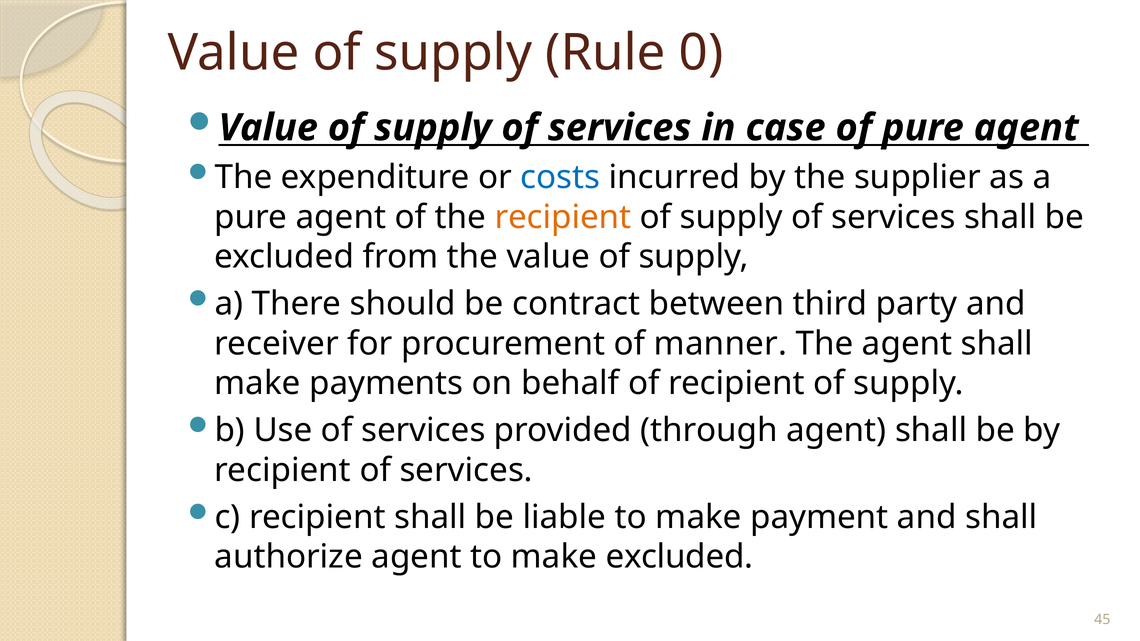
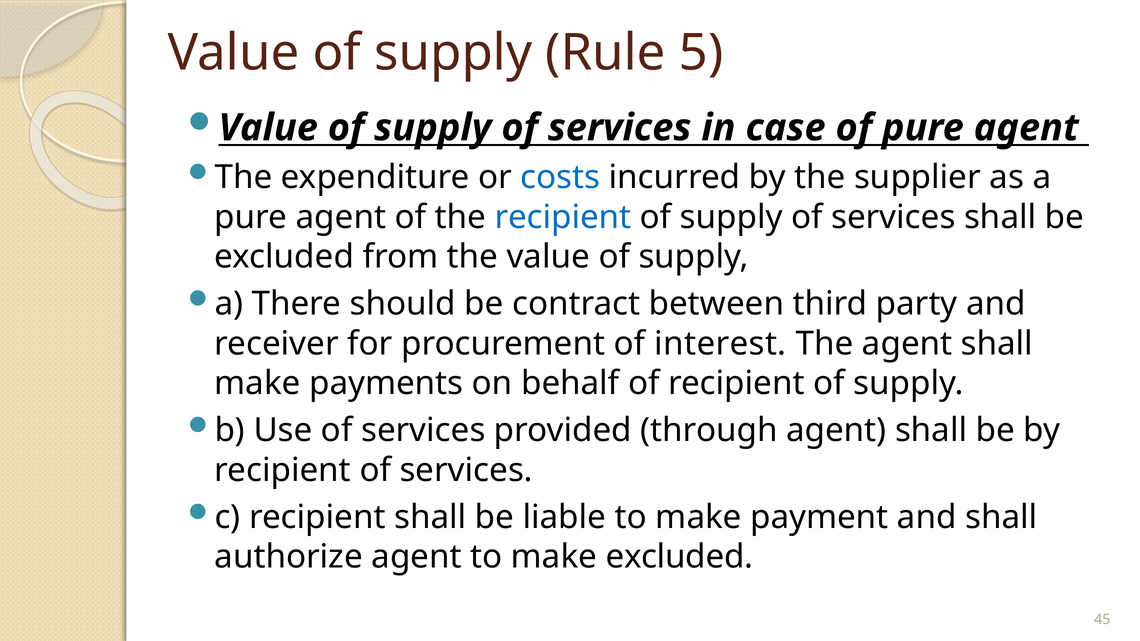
0: 0 -> 5
recipient at (563, 217) colour: orange -> blue
manner: manner -> interest
